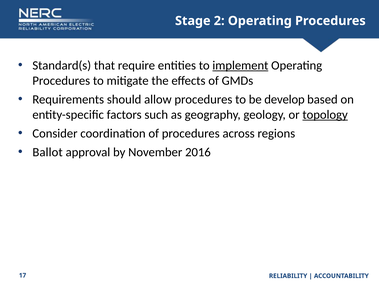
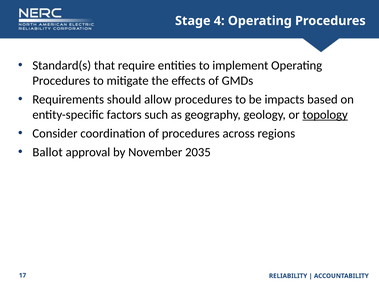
2: 2 -> 4
implement underline: present -> none
develop: develop -> impacts
2016: 2016 -> 2035
